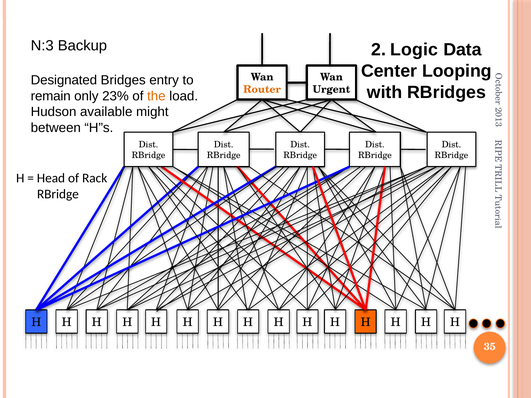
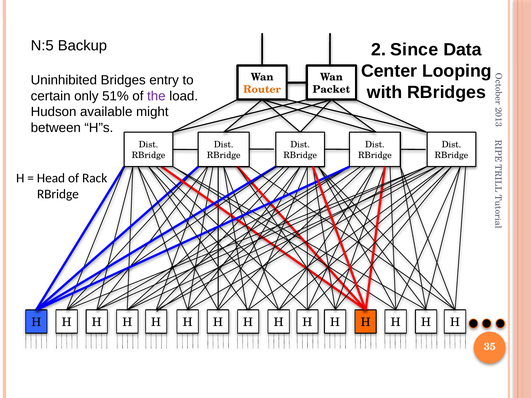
N:3: N:3 -> N:5
Logic: Logic -> Since
Designated: Designated -> Uninhibited
Urgent: Urgent -> Packet
remain: remain -> certain
23%: 23% -> 51%
the colour: orange -> purple
